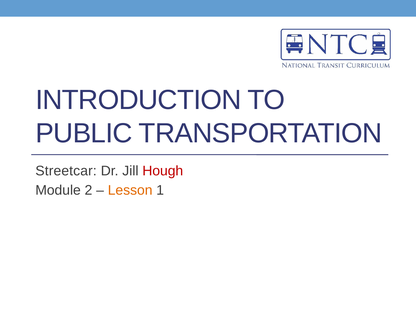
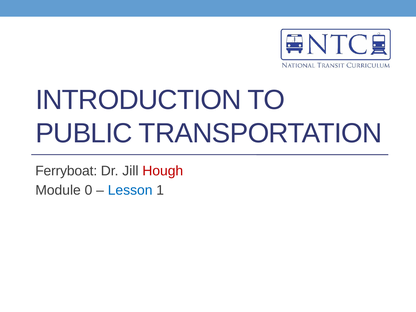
Streetcar: Streetcar -> Ferryboat
2: 2 -> 0
Lesson colour: orange -> blue
